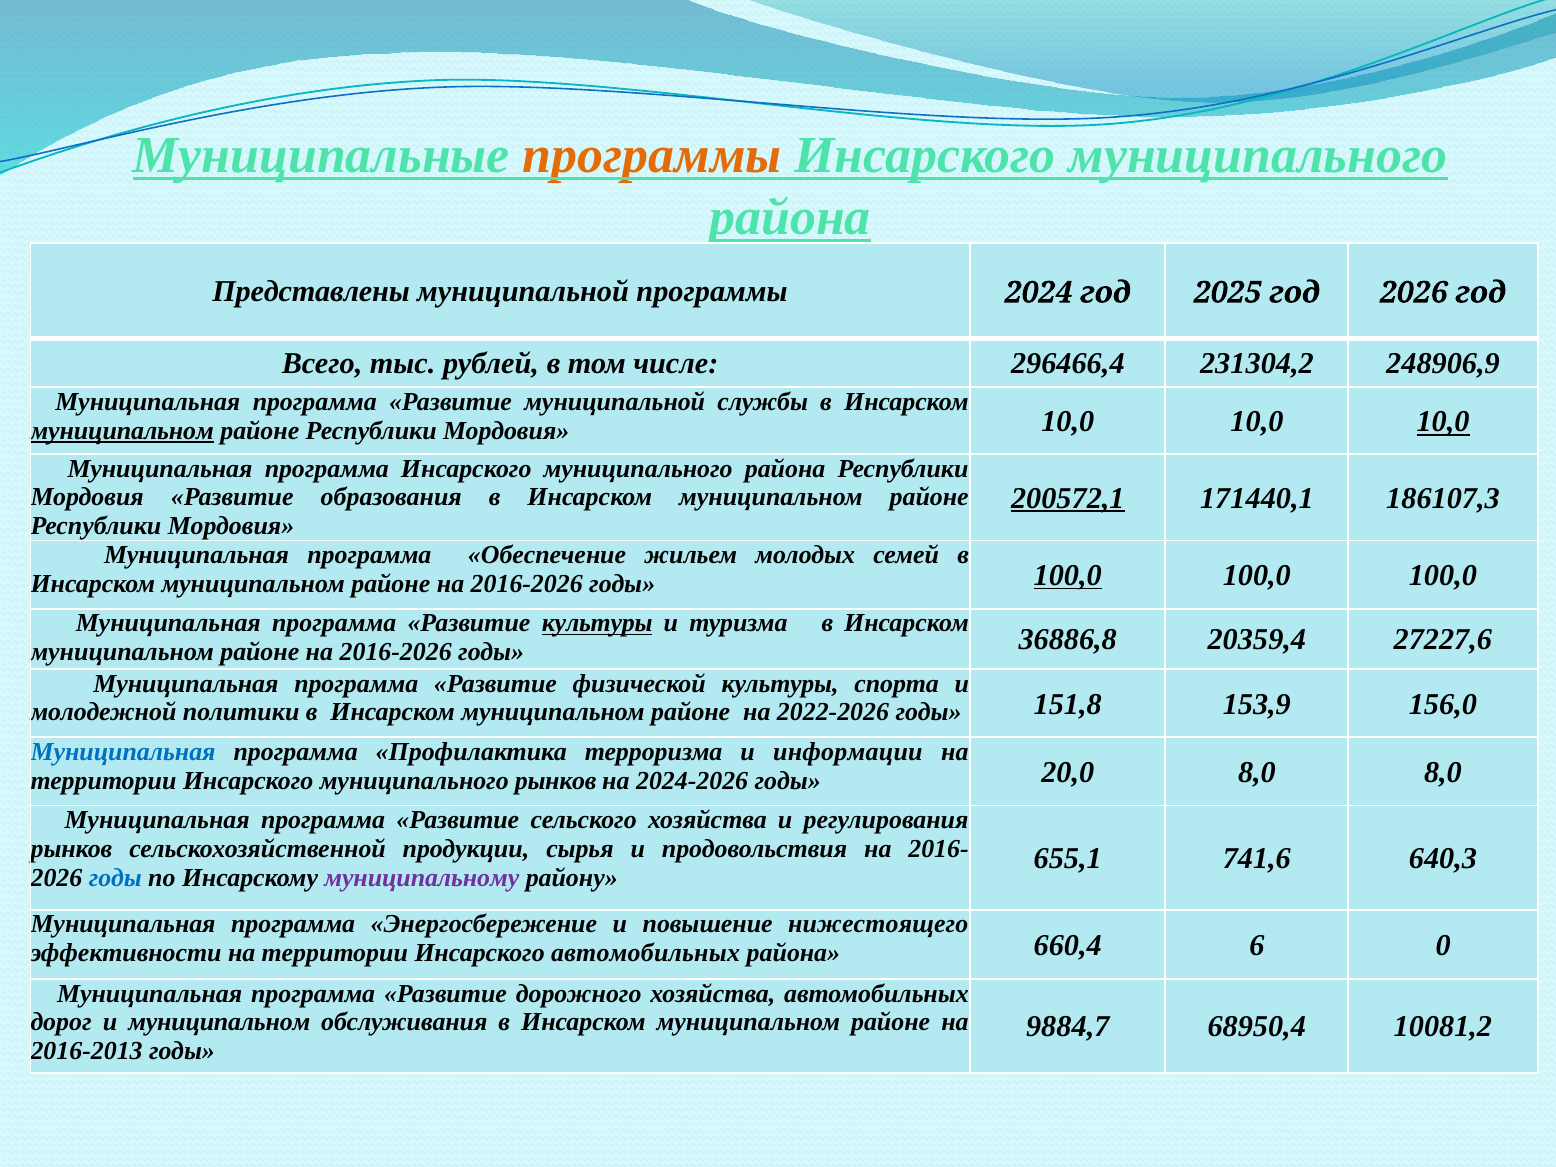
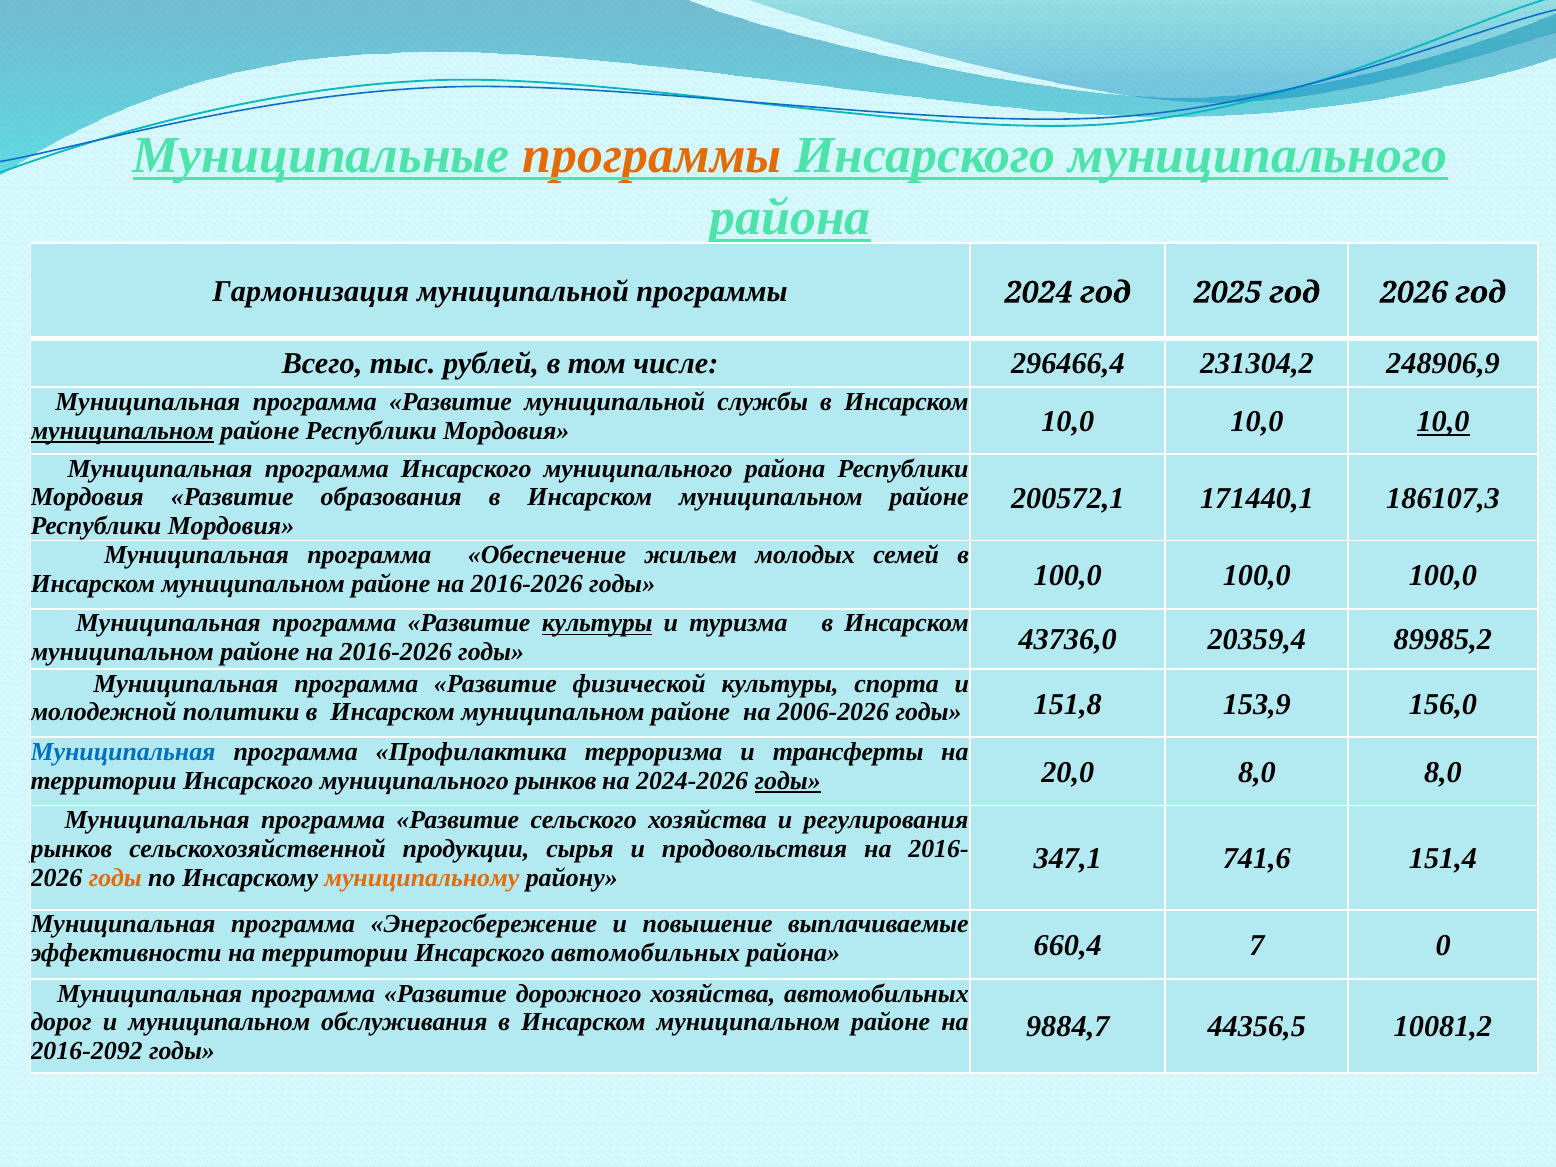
Представлены: Представлены -> Гармонизация
200572,1 underline: present -> none
100,0 at (1068, 576) underline: present -> none
36886,8: 36886,8 -> 43736,0
27227,6: 27227,6 -> 89985,2
2022-2026: 2022-2026 -> 2006-2026
информации: информации -> трансферты
годы at (788, 781) underline: none -> present
655,1: 655,1 -> 347,1
640,3: 640,3 -> 151,4
годы at (115, 878) colour: blue -> orange
муниципальному colour: purple -> orange
нижестоящего: нижестоящего -> выплачиваемые
6: 6 -> 7
68950,4: 68950,4 -> 44356,5
2016-2013: 2016-2013 -> 2016-2092
